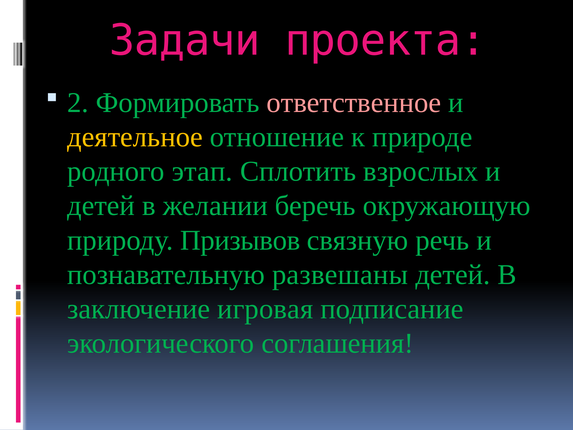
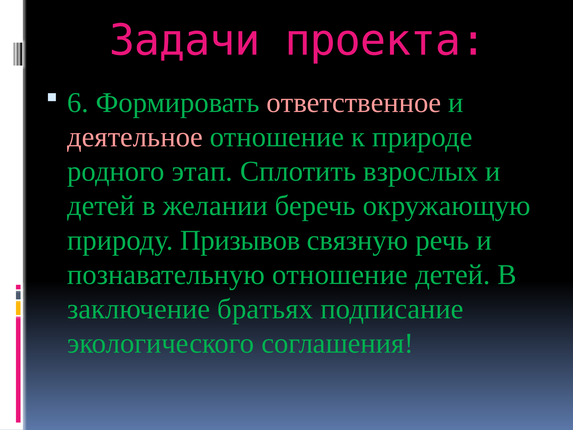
2: 2 -> 6
деятельное colour: yellow -> pink
познавательную развешаны: развешаны -> отношение
игровая: игровая -> братьях
